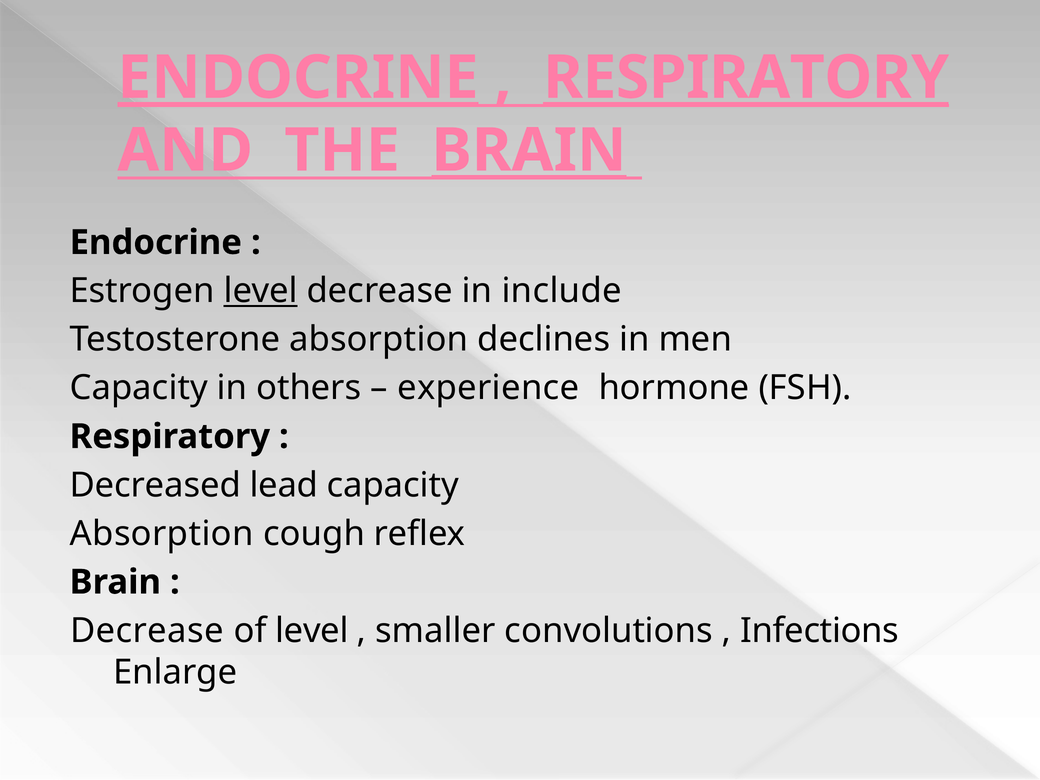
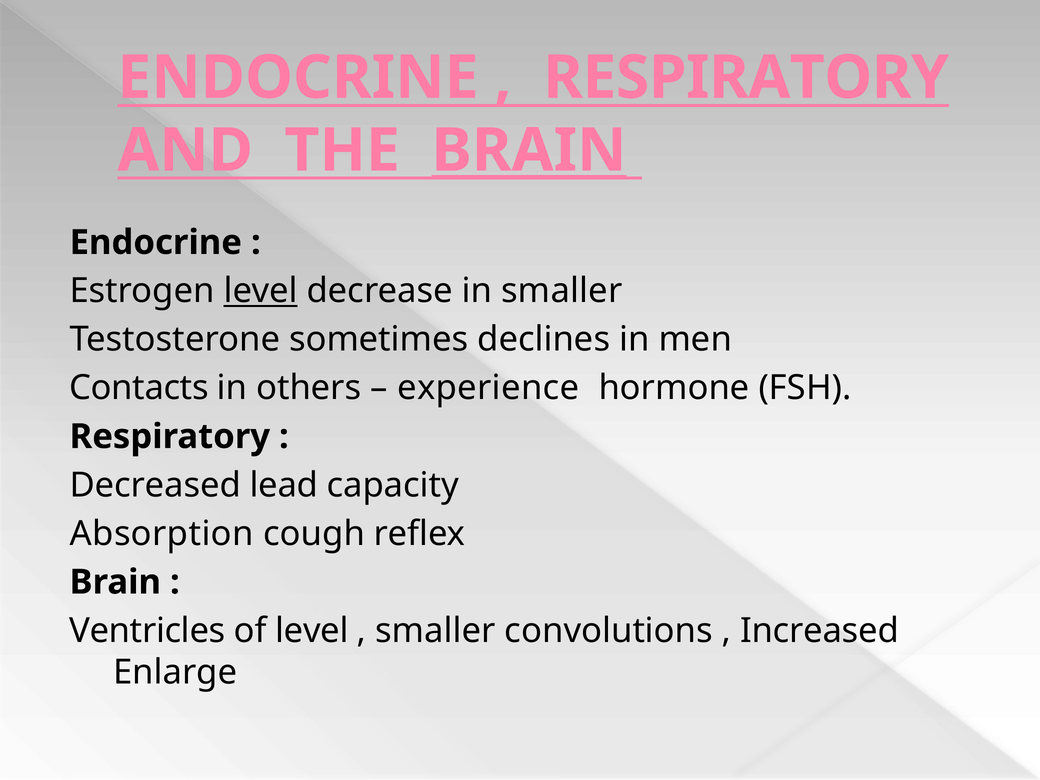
ENDOCRINE at (298, 78) underline: present -> none
RESPIRATORY at (746, 78) underline: present -> none
in include: include -> smaller
Testosterone absorption: absorption -> sometimes
Capacity at (139, 388): Capacity -> Contacts
Decrease at (147, 631): Decrease -> Ventricles
Infections: Infections -> Increased
